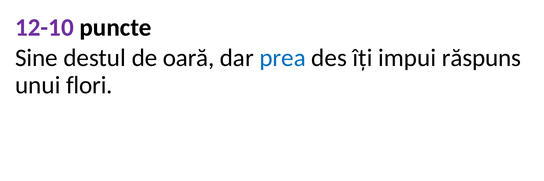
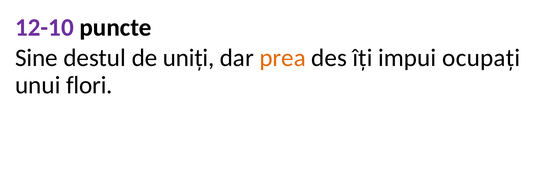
oară: oară -> uniți
prea colour: blue -> orange
răspuns: răspuns -> ocupați
